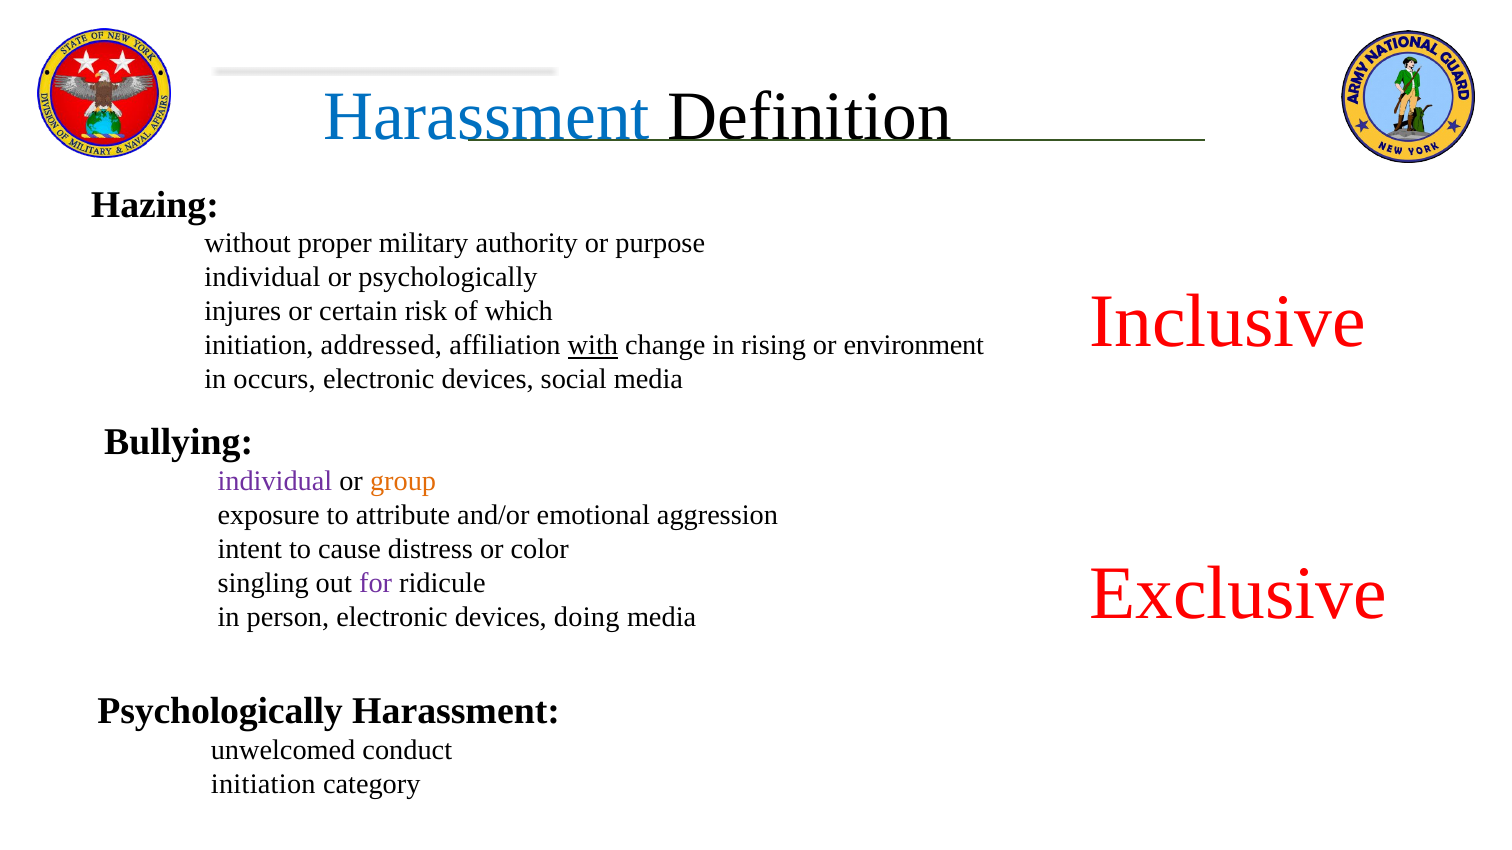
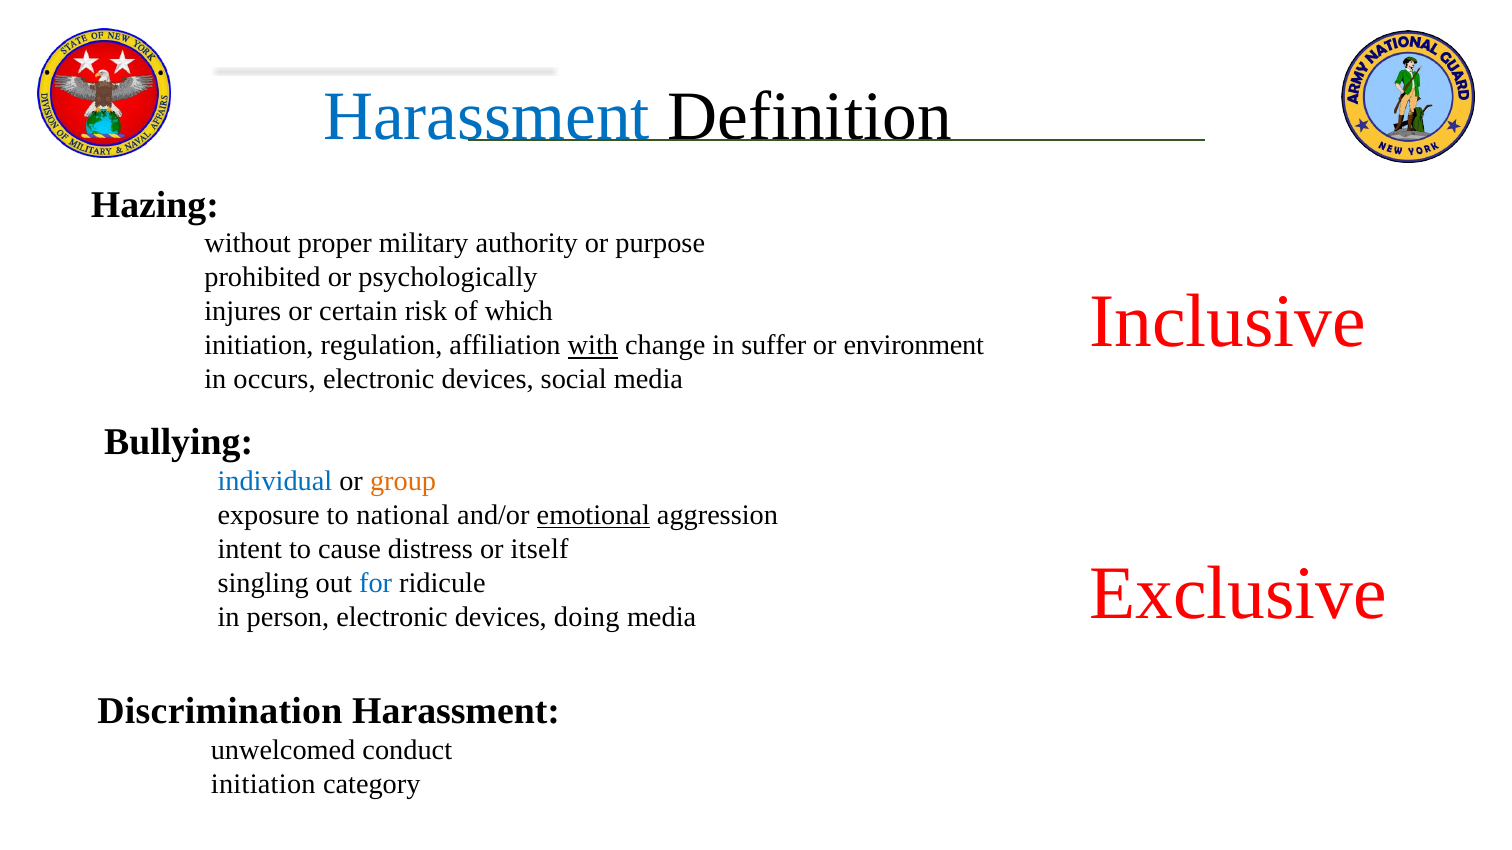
individual at (262, 278): individual -> prohibited
addressed: addressed -> regulation
rising: rising -> suffer
individual at (275, 482) colour: purple -> blue
attribute: attribute -> national
emotional underline: none -> present
color: color -> itself
for colour: purple -> blue
Psychologically at (220, 712): Psychologically -> Discrimination
